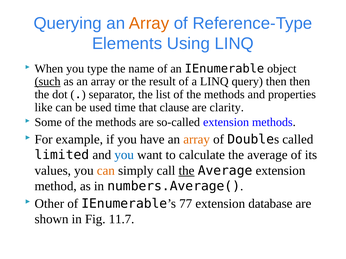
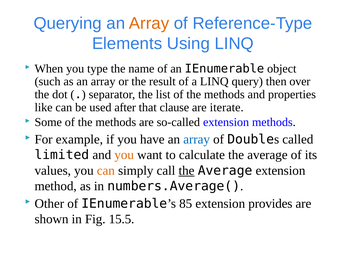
such underline: present -> none
then then: then -> over
time: time -> after
clarity: clarity -> iterate
array at (197, 140) colour: orange -> blue
you at (124, 155) colour: blue -> orange
77: 77 -> 85
database: database -> provides
11.7: 11.7 -> 15.5
